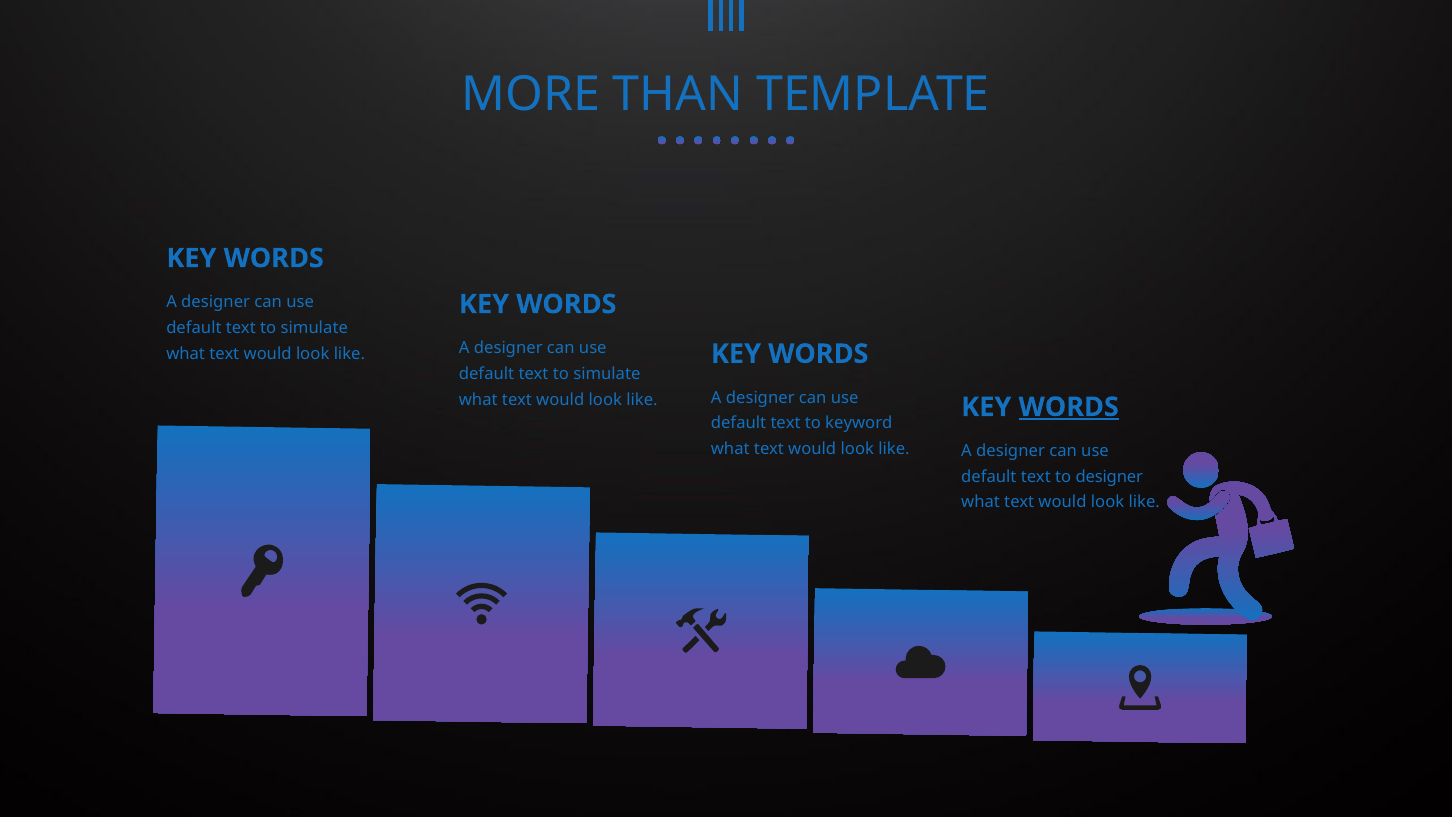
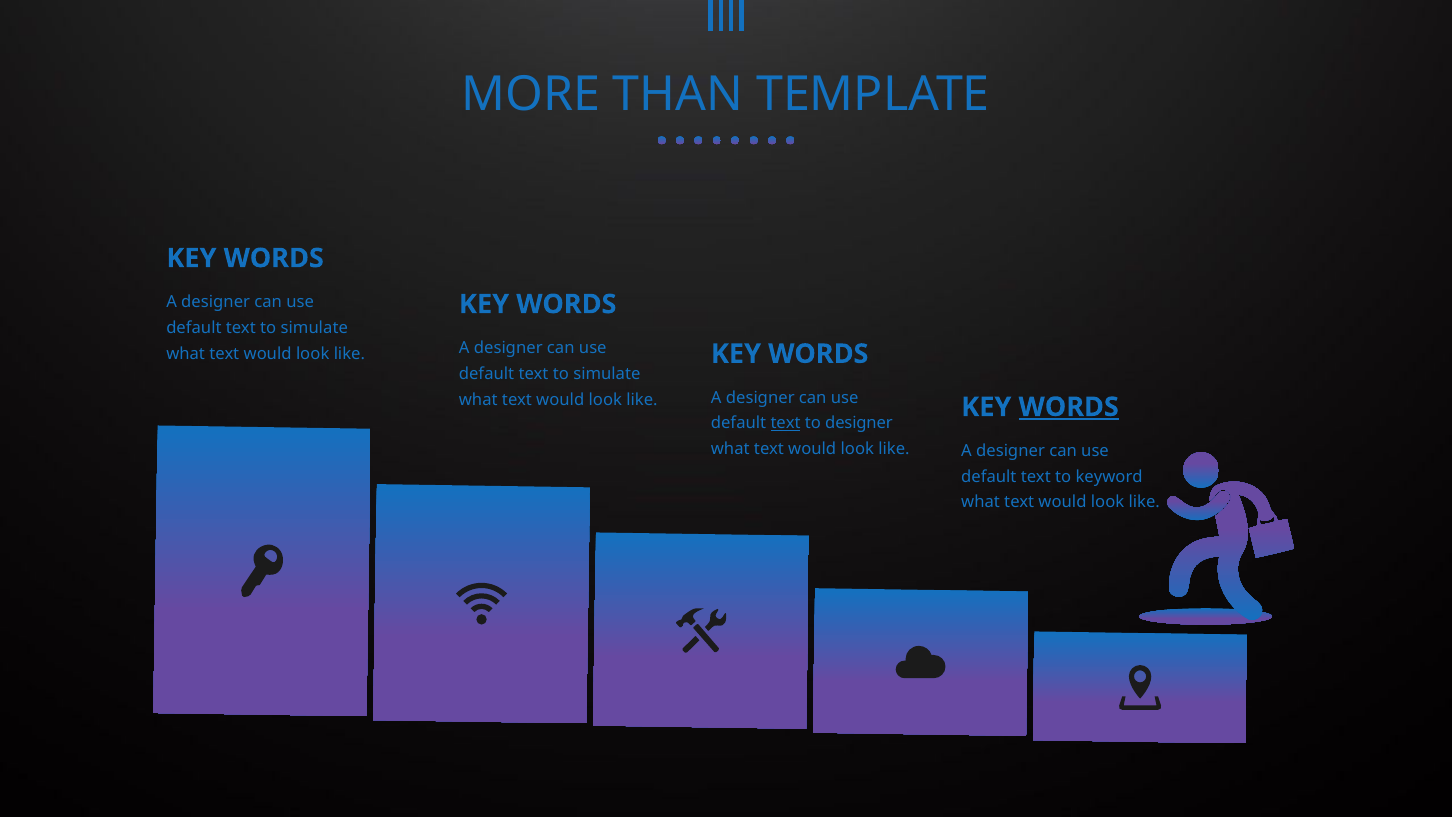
text at (786, 423) underline: none -> present
to keyword: keyword -> designer
to designer: designer -> keyword
